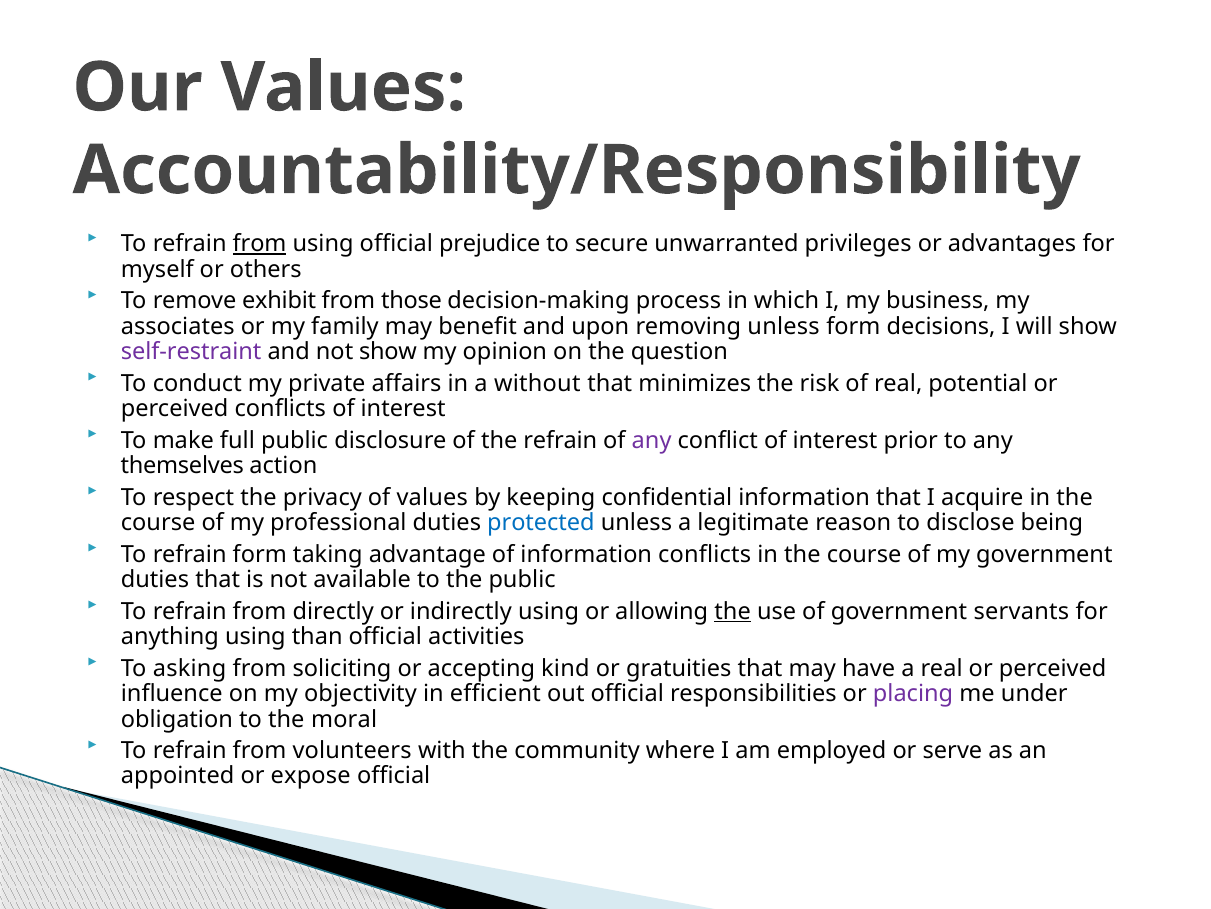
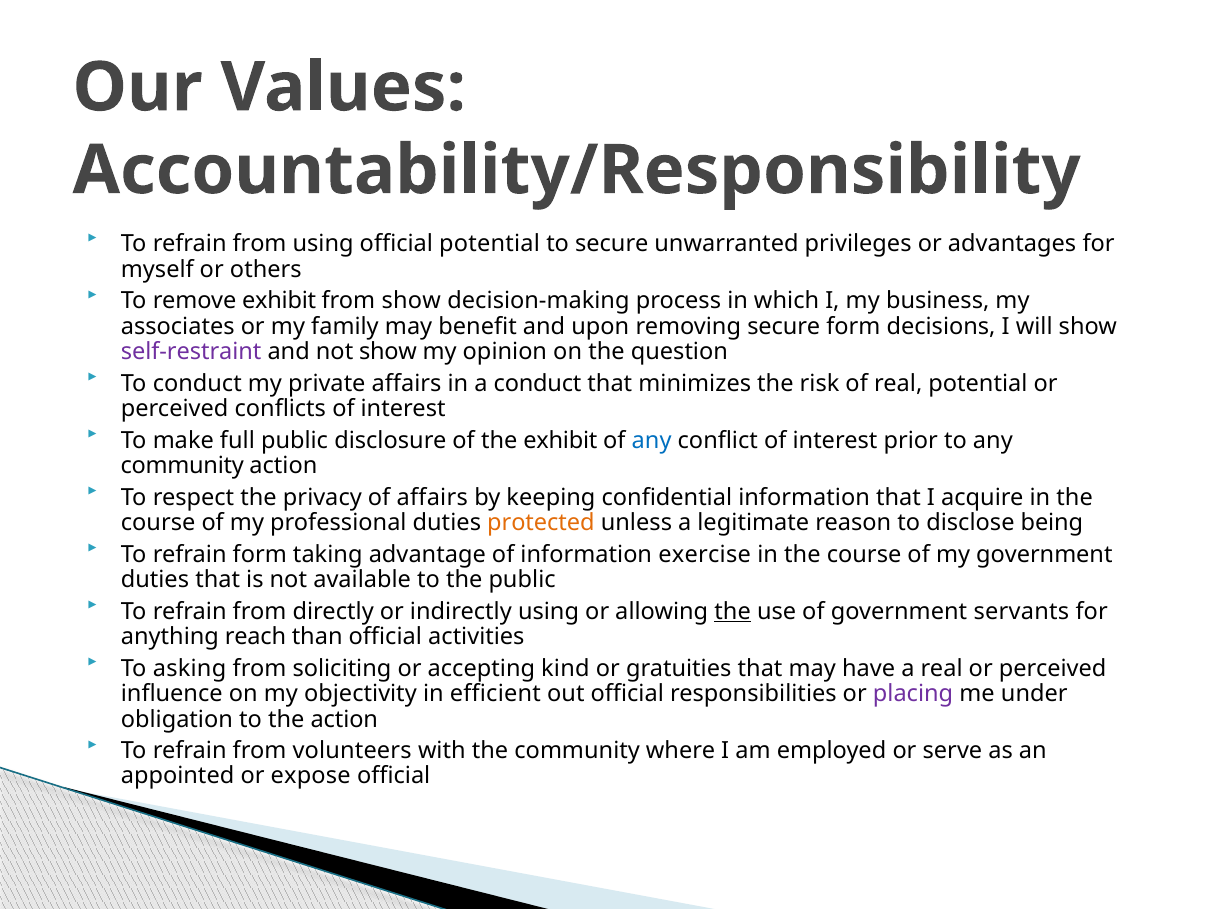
from at (260, 244) underline: present -> none
official prejudice: prejudice -> potential
from those: those -> show
removing unless: unless -> secure
a without: without -> conduct
the refrain: refrain -> exhibit
any at (652, 440) colour: purple -> blue
themselves at (182, 465): themselves -> community
of values: values -> affairs
protected colour: blue -> orange
information conflicts: conflicts -> exercise
anything using: using -> reach
the moral: moral -> action
